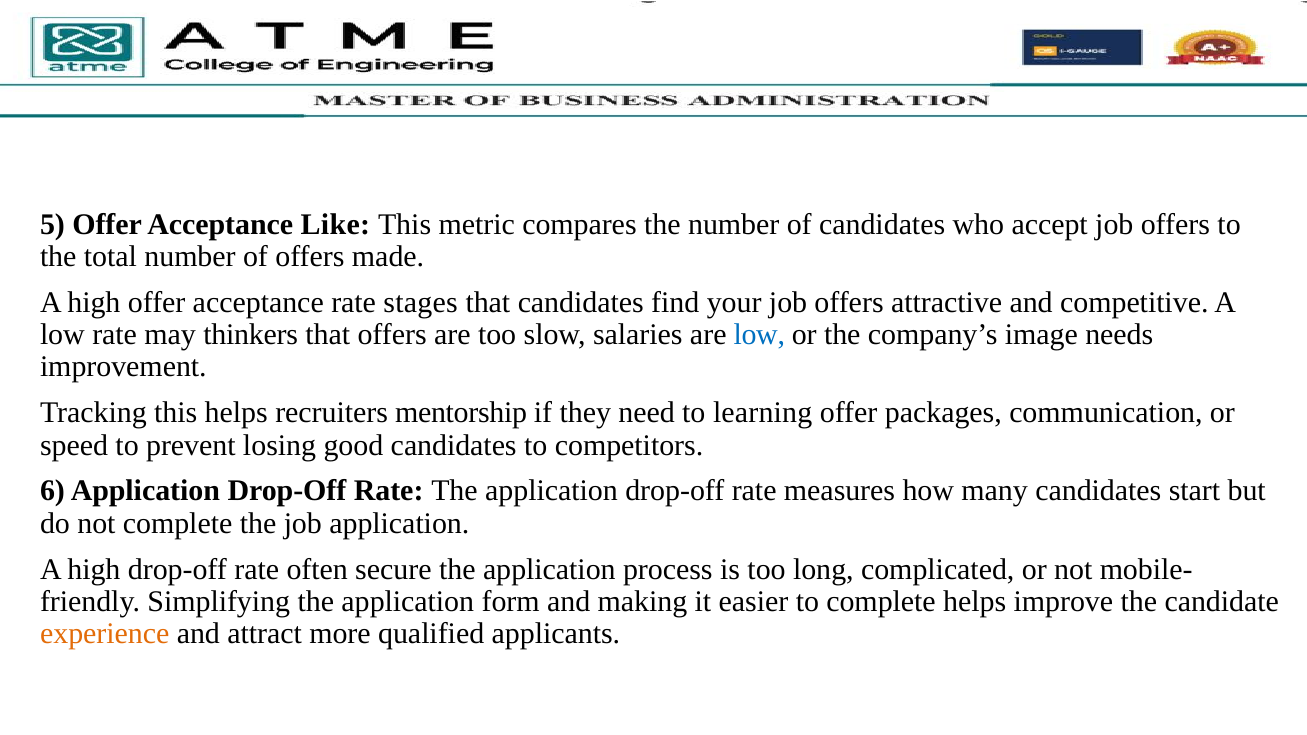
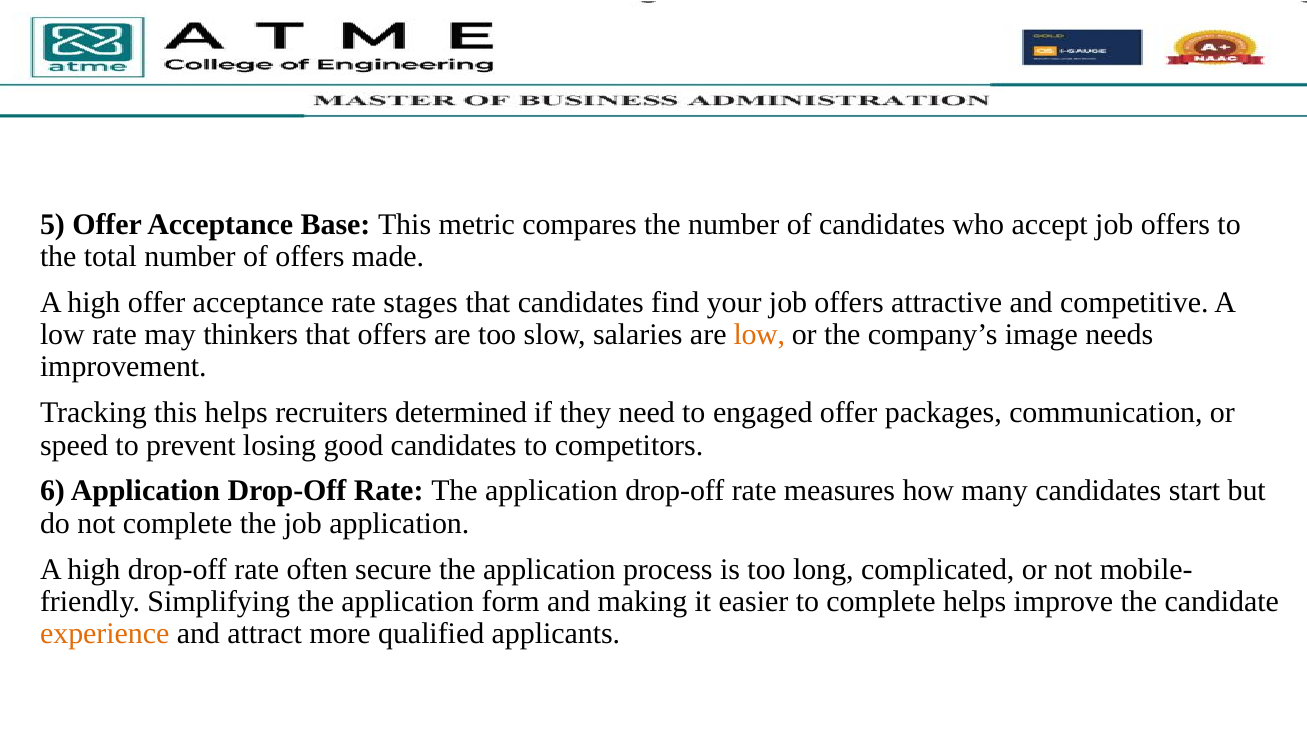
Like: Like -> Base
low at (759, 335) colour: blue -> orange
mentorship: mentorship -> determined
learning: learning -> engaged
